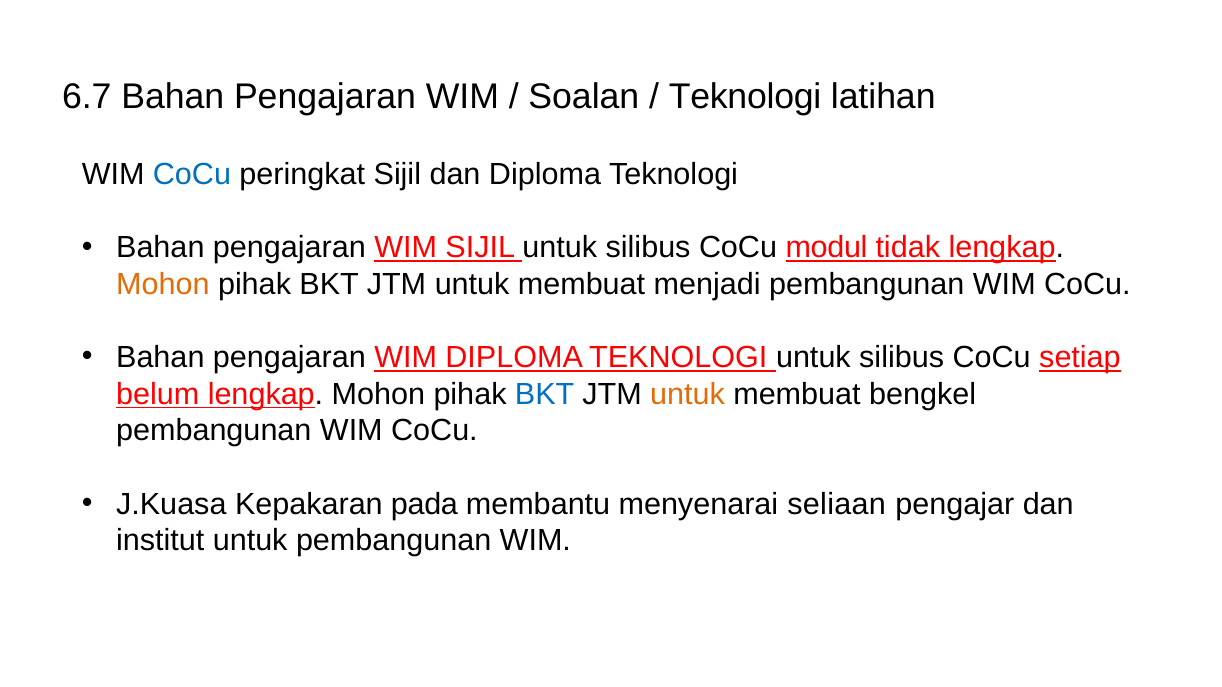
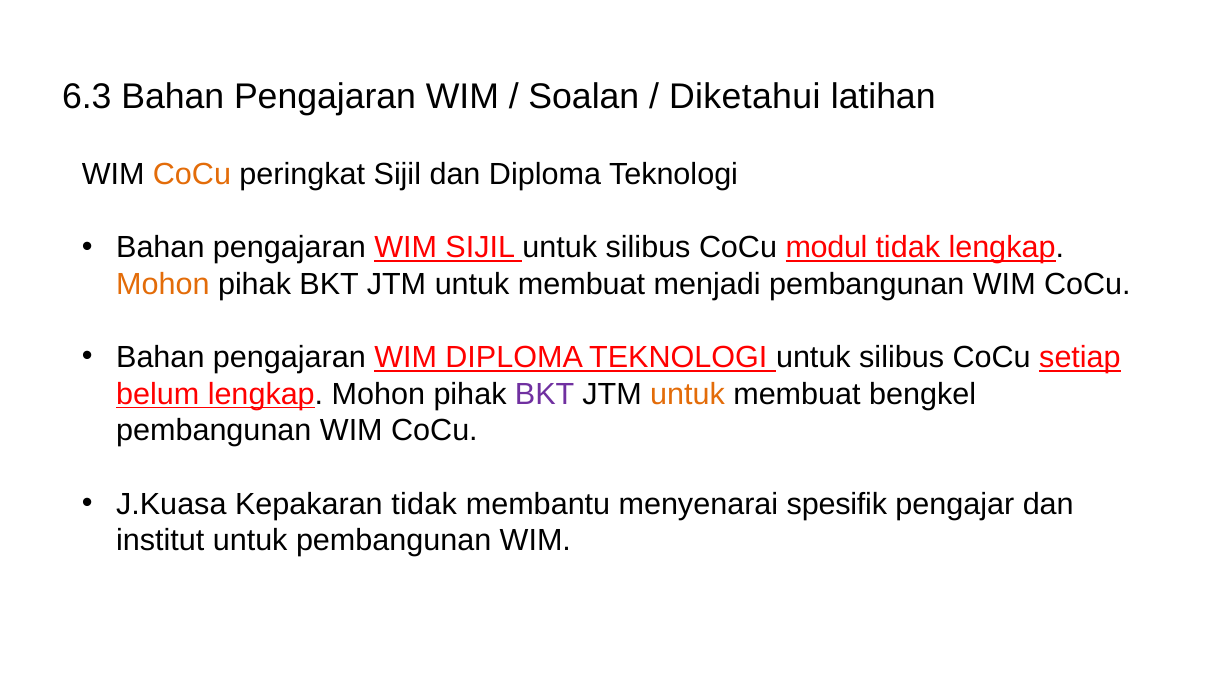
6.7: 6.7 -> 6.3
Teknologi at (745, 97): Teknologi -> Diketahui
CoCu at (192, 174) colour: blue -> orange
BKT at (545, 394) colour: blue -> purple
Kepakaran pada: pada -> tidak
seliaan: seliaan -> spesifik
